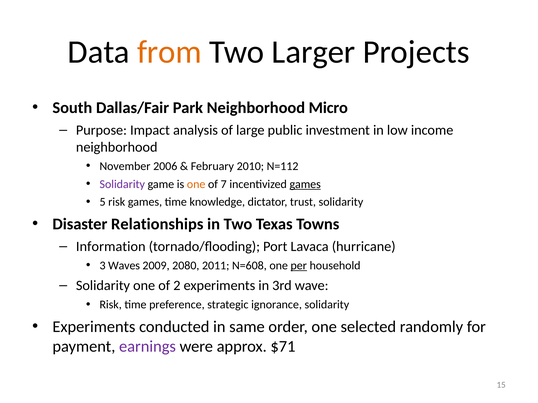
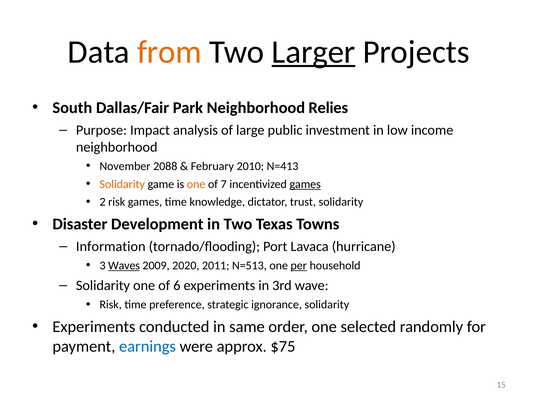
Larger underline: none -> present
Micro: Micro -> Relies
2006: 2006 -> 2088
N=112: N=112 -> N=413
Solidarity at (122, 184) colour: purple -> orange
5: 5 -> 2
Relationships: Relationships -> Development
Waves underline: none -> present
2080: 2080 -> 2020
N=608: N=608 -> N=513
2: 2 -> 6
earnings colour: purple -> blue
$71: $71 -> $75
